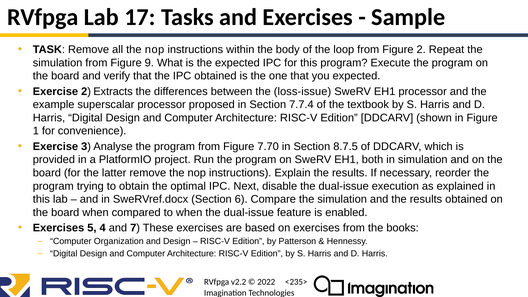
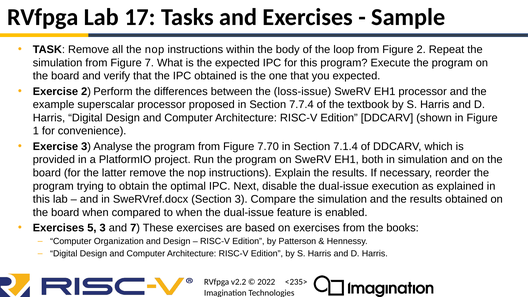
Figure 9: 9 -> 7
Extracts: Extracts -> Perform
8.7.5: 8.7.5 -> 7.1.4
Section 6: 6 -> 3
5 4: 4 -> 3
